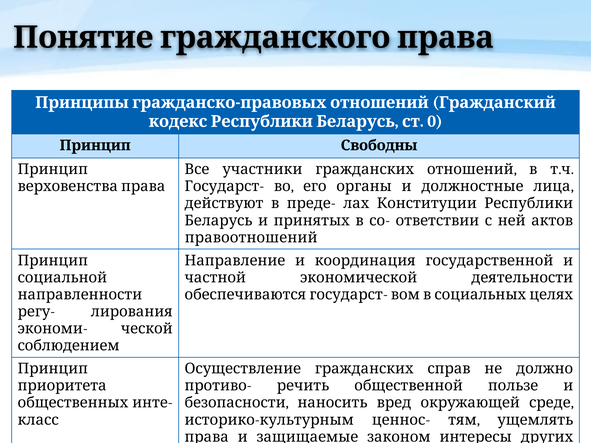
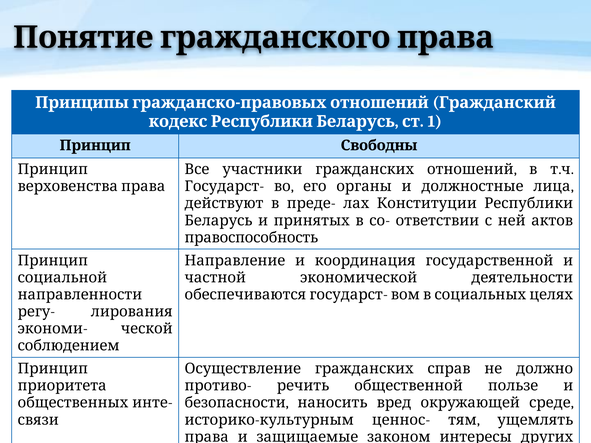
0: 0 -> 1
правоотношений: правоотношений -> правоспособность
класс: класс -> связи
